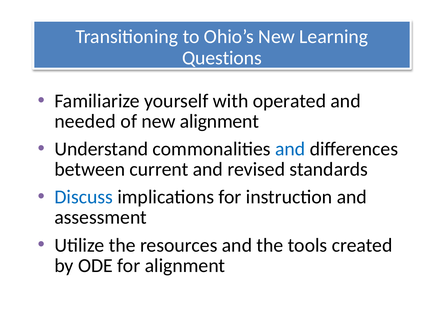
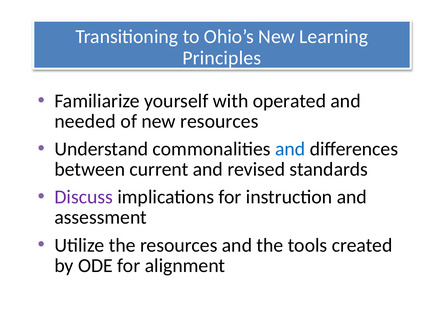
Questions: Questions -> Principles
new alignment: alignment -> resources
Discuss colour: blue -> purple
